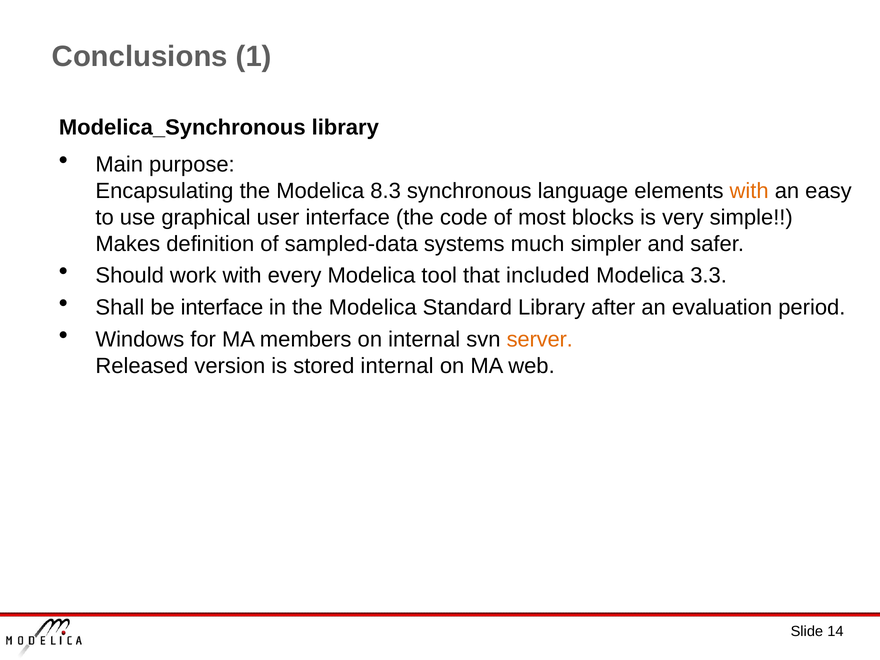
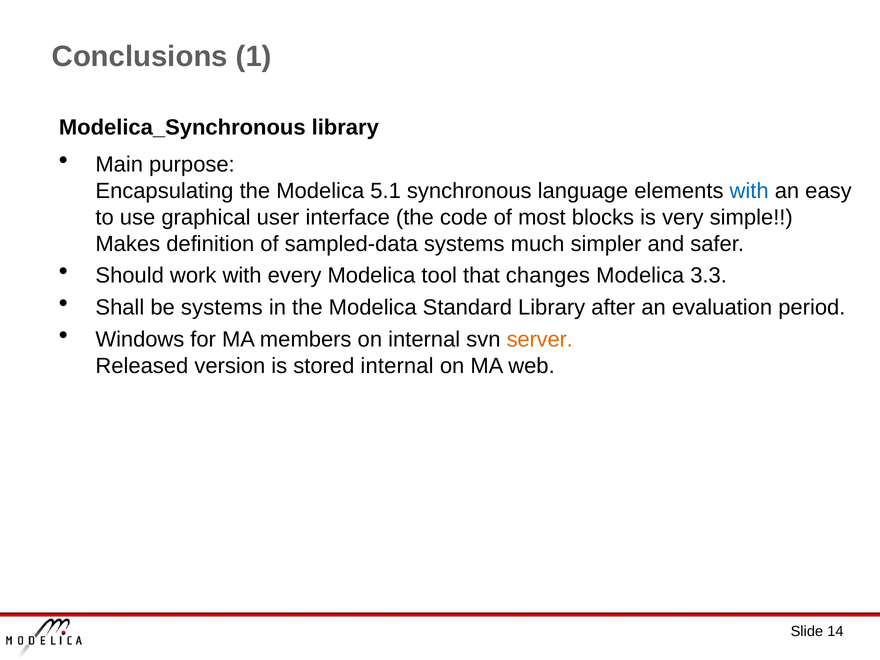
8.3: 8.3 -> 5.1
with at (749, 191) colour: orange -> blue
included: included -> changes
be interface: interface -> systems
